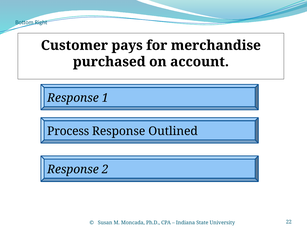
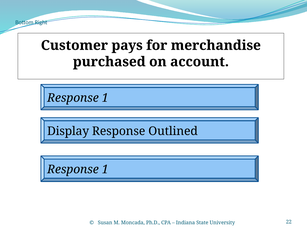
Process: Process -> Display
2 at (105, 170): 2 -> 1
